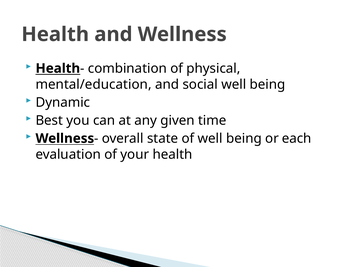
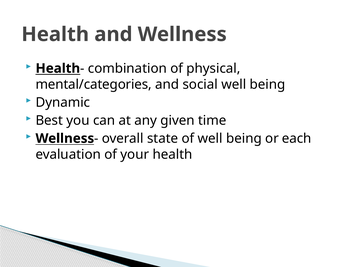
mental/education: mental/education -> mental/categories
